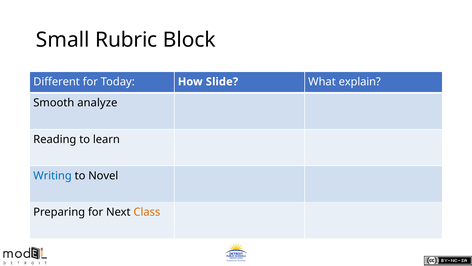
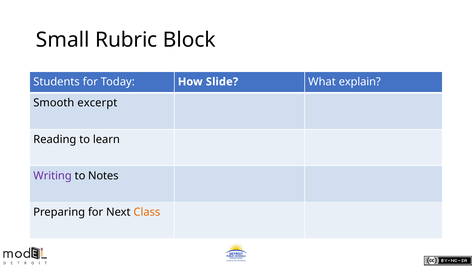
Different: Different -> Students
analyze: analyze -> excerpt
Writing colour: blue -> purple
Novel: Novel -> Notes
